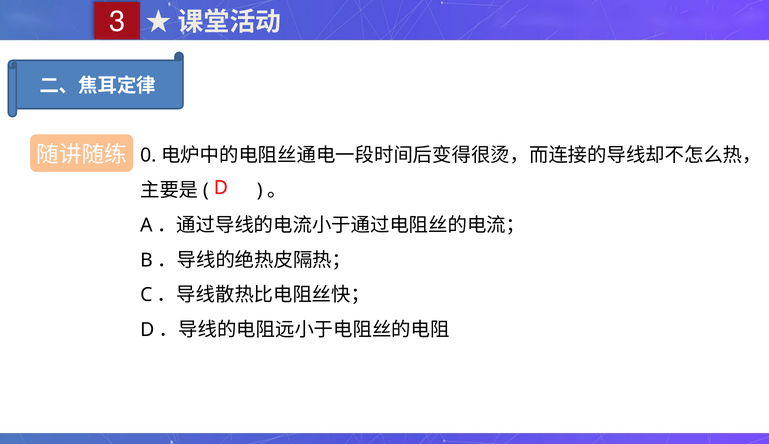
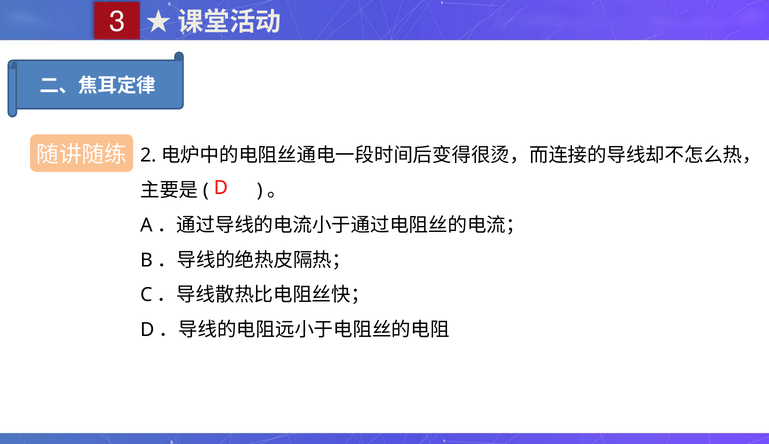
0: 0 -> 2
